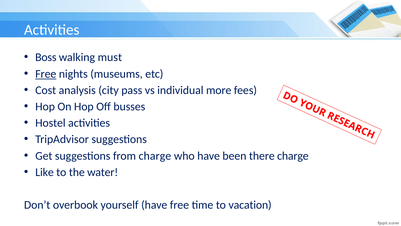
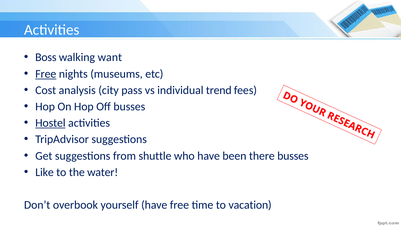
must: must -> want
more: more -> trend
Hostel underline: none -> present
from charge: charge -> shuttle
there charge: charge -> busses
